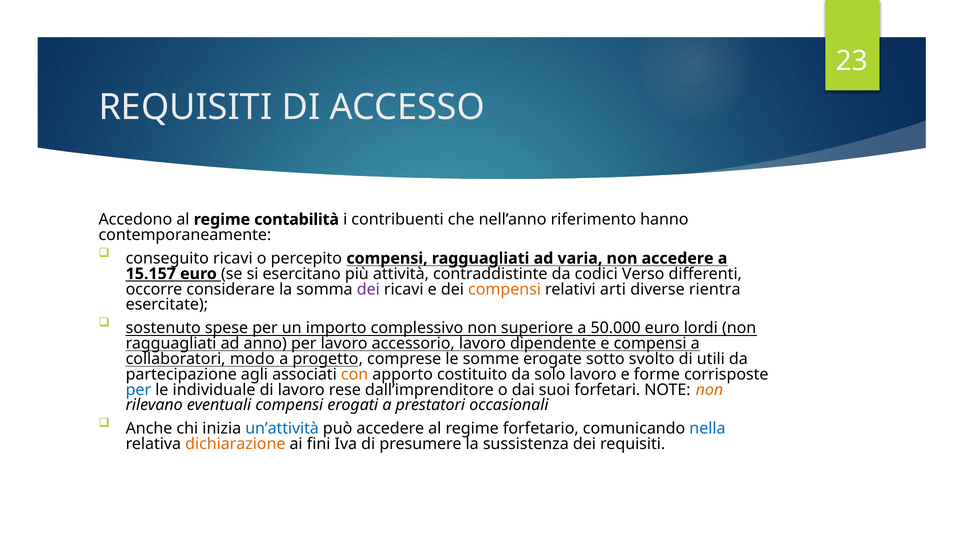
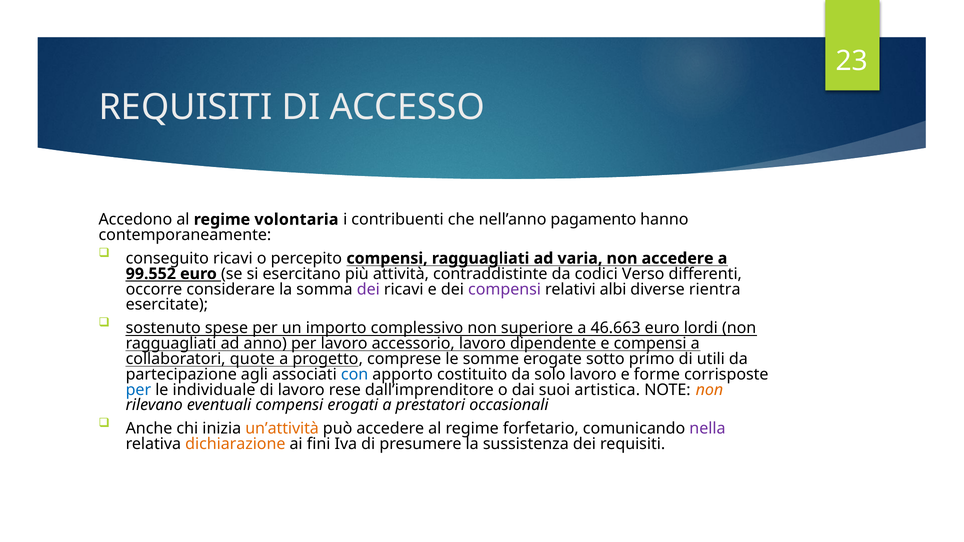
contabilità: contabilità -> volontaria
riferimento: riferimento -> pagamento
15.157: 15.157 -> 99.552
compensi at (505, 289) colour: orange -> purple
arti: arti -> albi
50.000: 50.000 -> 46.663
modo: modo -> quote
svolto: svolto -> primo
con colour: orange -> blue
forfetari: forfetari -> artistica
un’attività colour: blue -> orange
nella colour: blue -> purple
